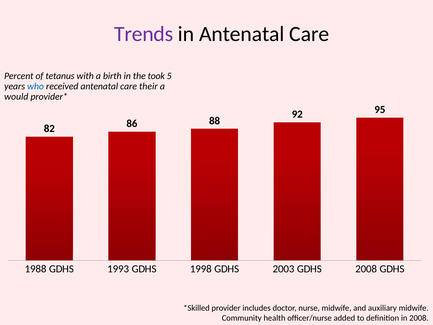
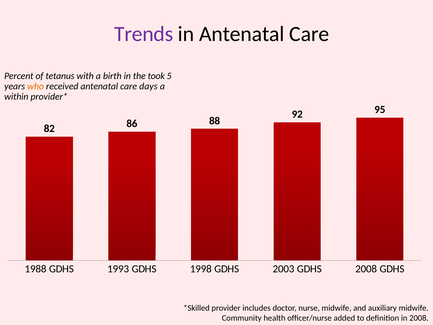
who colour: blue -> orange
their: their -> days
would: would -> within
